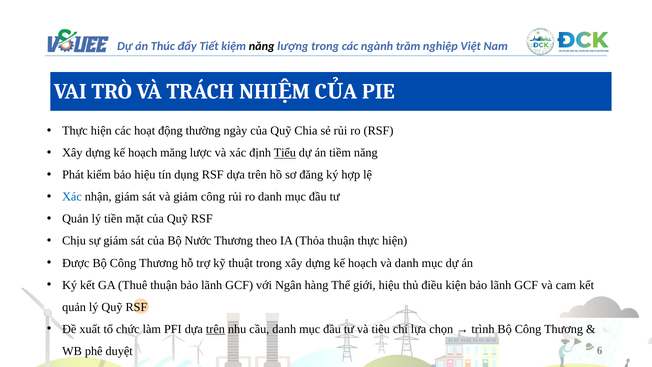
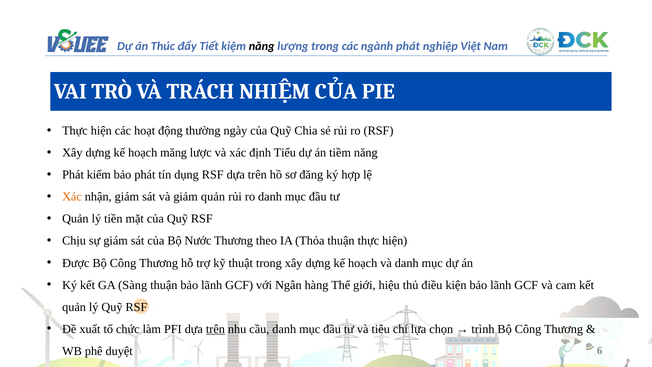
trăm at (408, 46): trăm -> phát
Tiểu underline: present -> none
bảo hiệu: hiệu -> phát
Xác at (72, 197) colour: blue -> orange
giảm công: công -> quản
Thuê: Thuê -> Sàng
